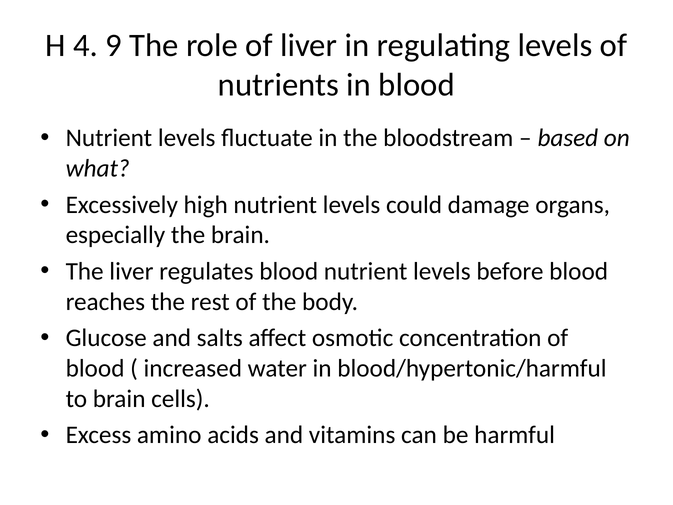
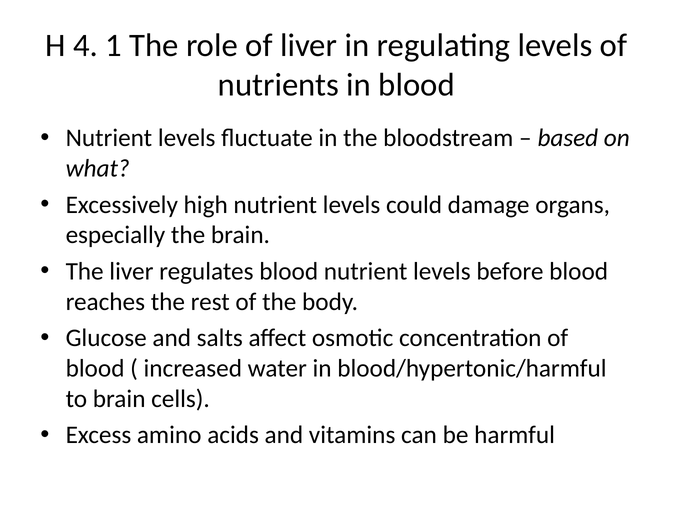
9: 9 -> 1
